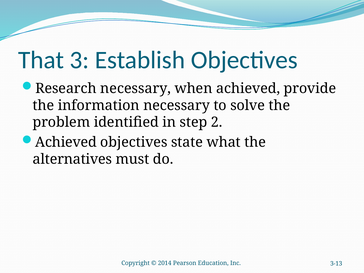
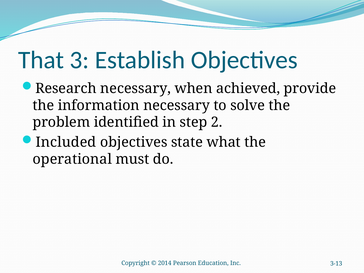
Achieved at (66, 142): Achieved -> Included
alternatives: alternatives -> operational
